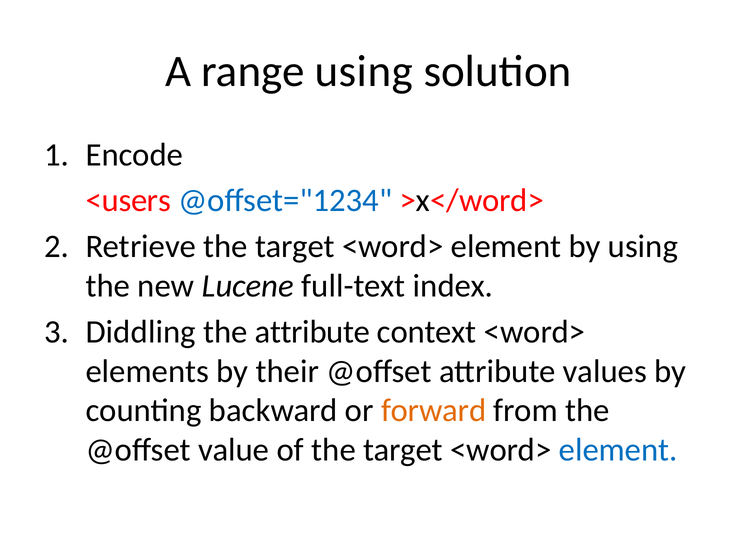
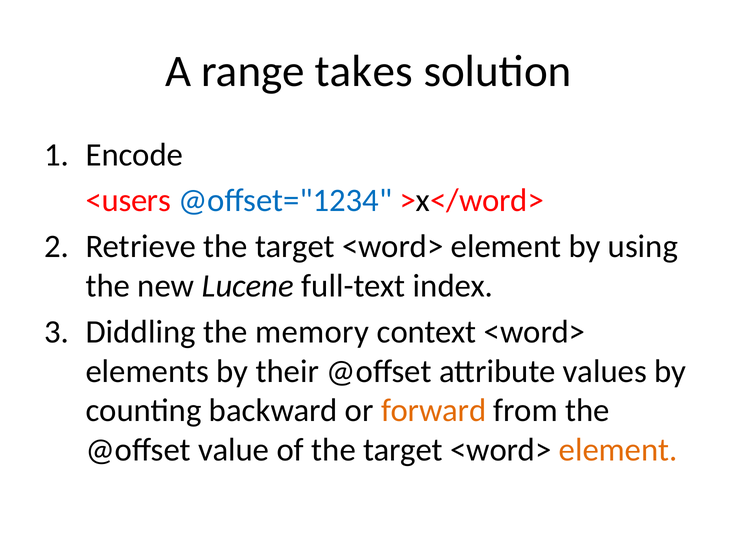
range using: using -> takes
the attribute: attribute -> memory
element at (618, 450) colour: blue -> orange
